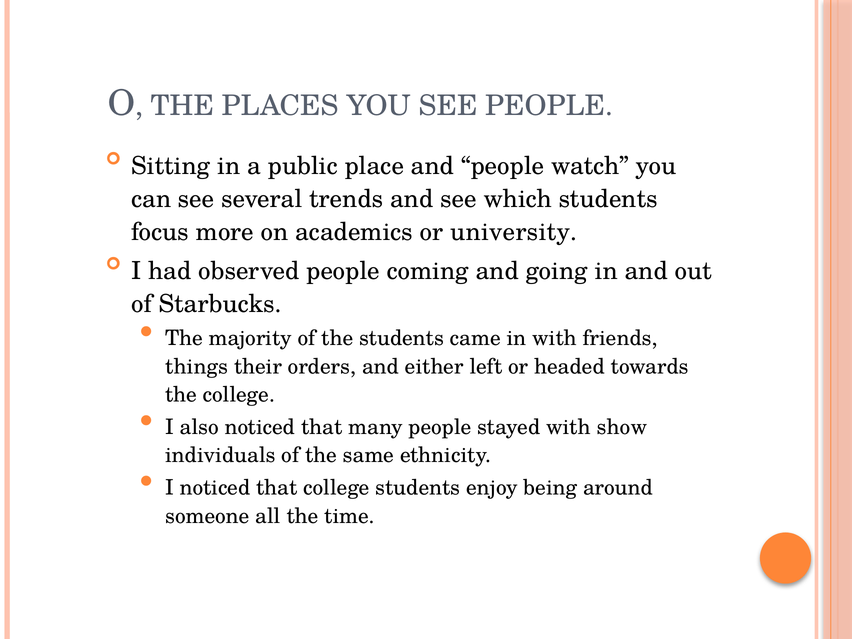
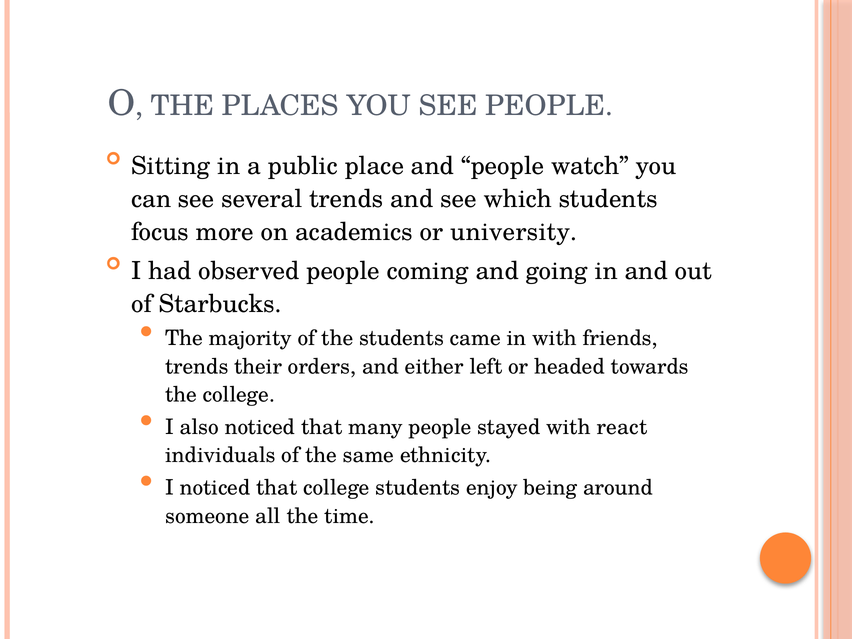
things at (197, 366): things -> trends
show: show -> react
